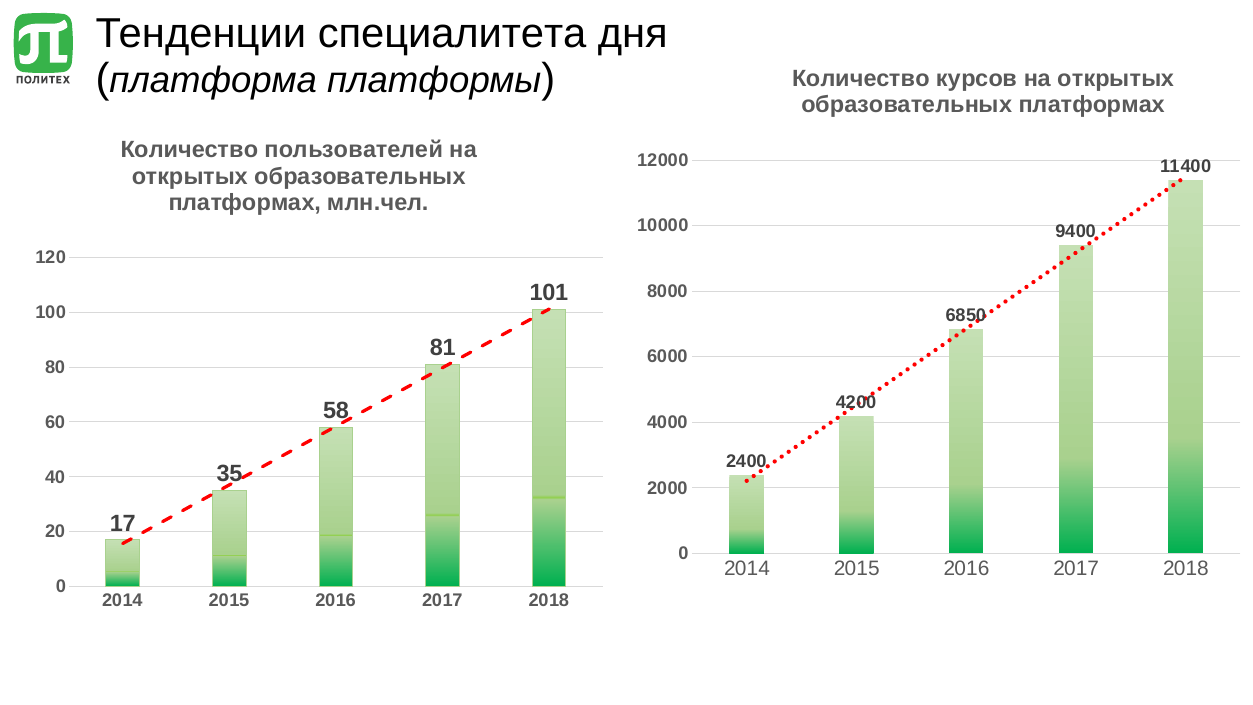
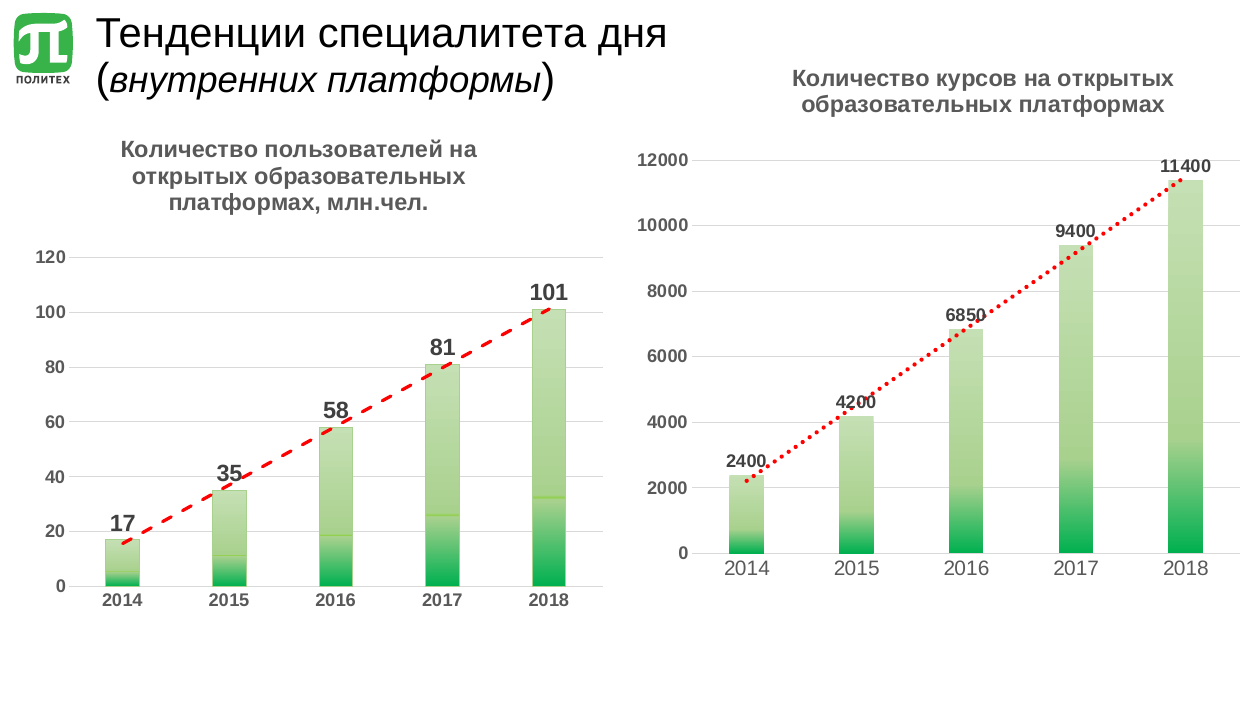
платформа: платформа -> внутренних
